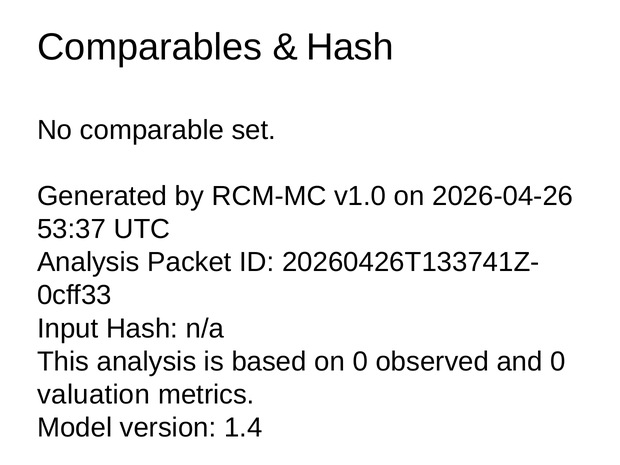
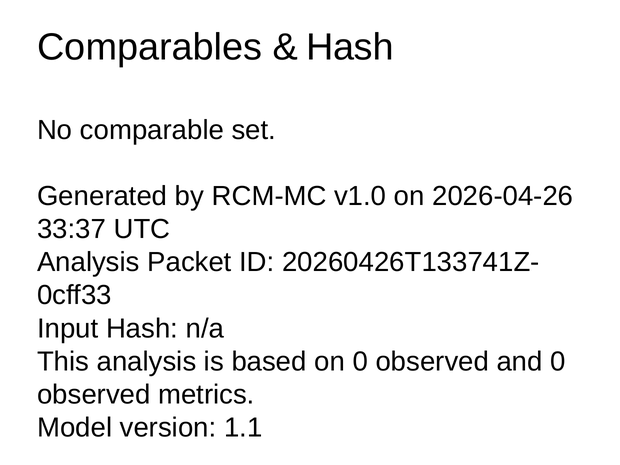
53:37: 53:37 -> 33:37
valuation at (94, 395): valuation -> observed
1.4: 1.4 -> 1.1
